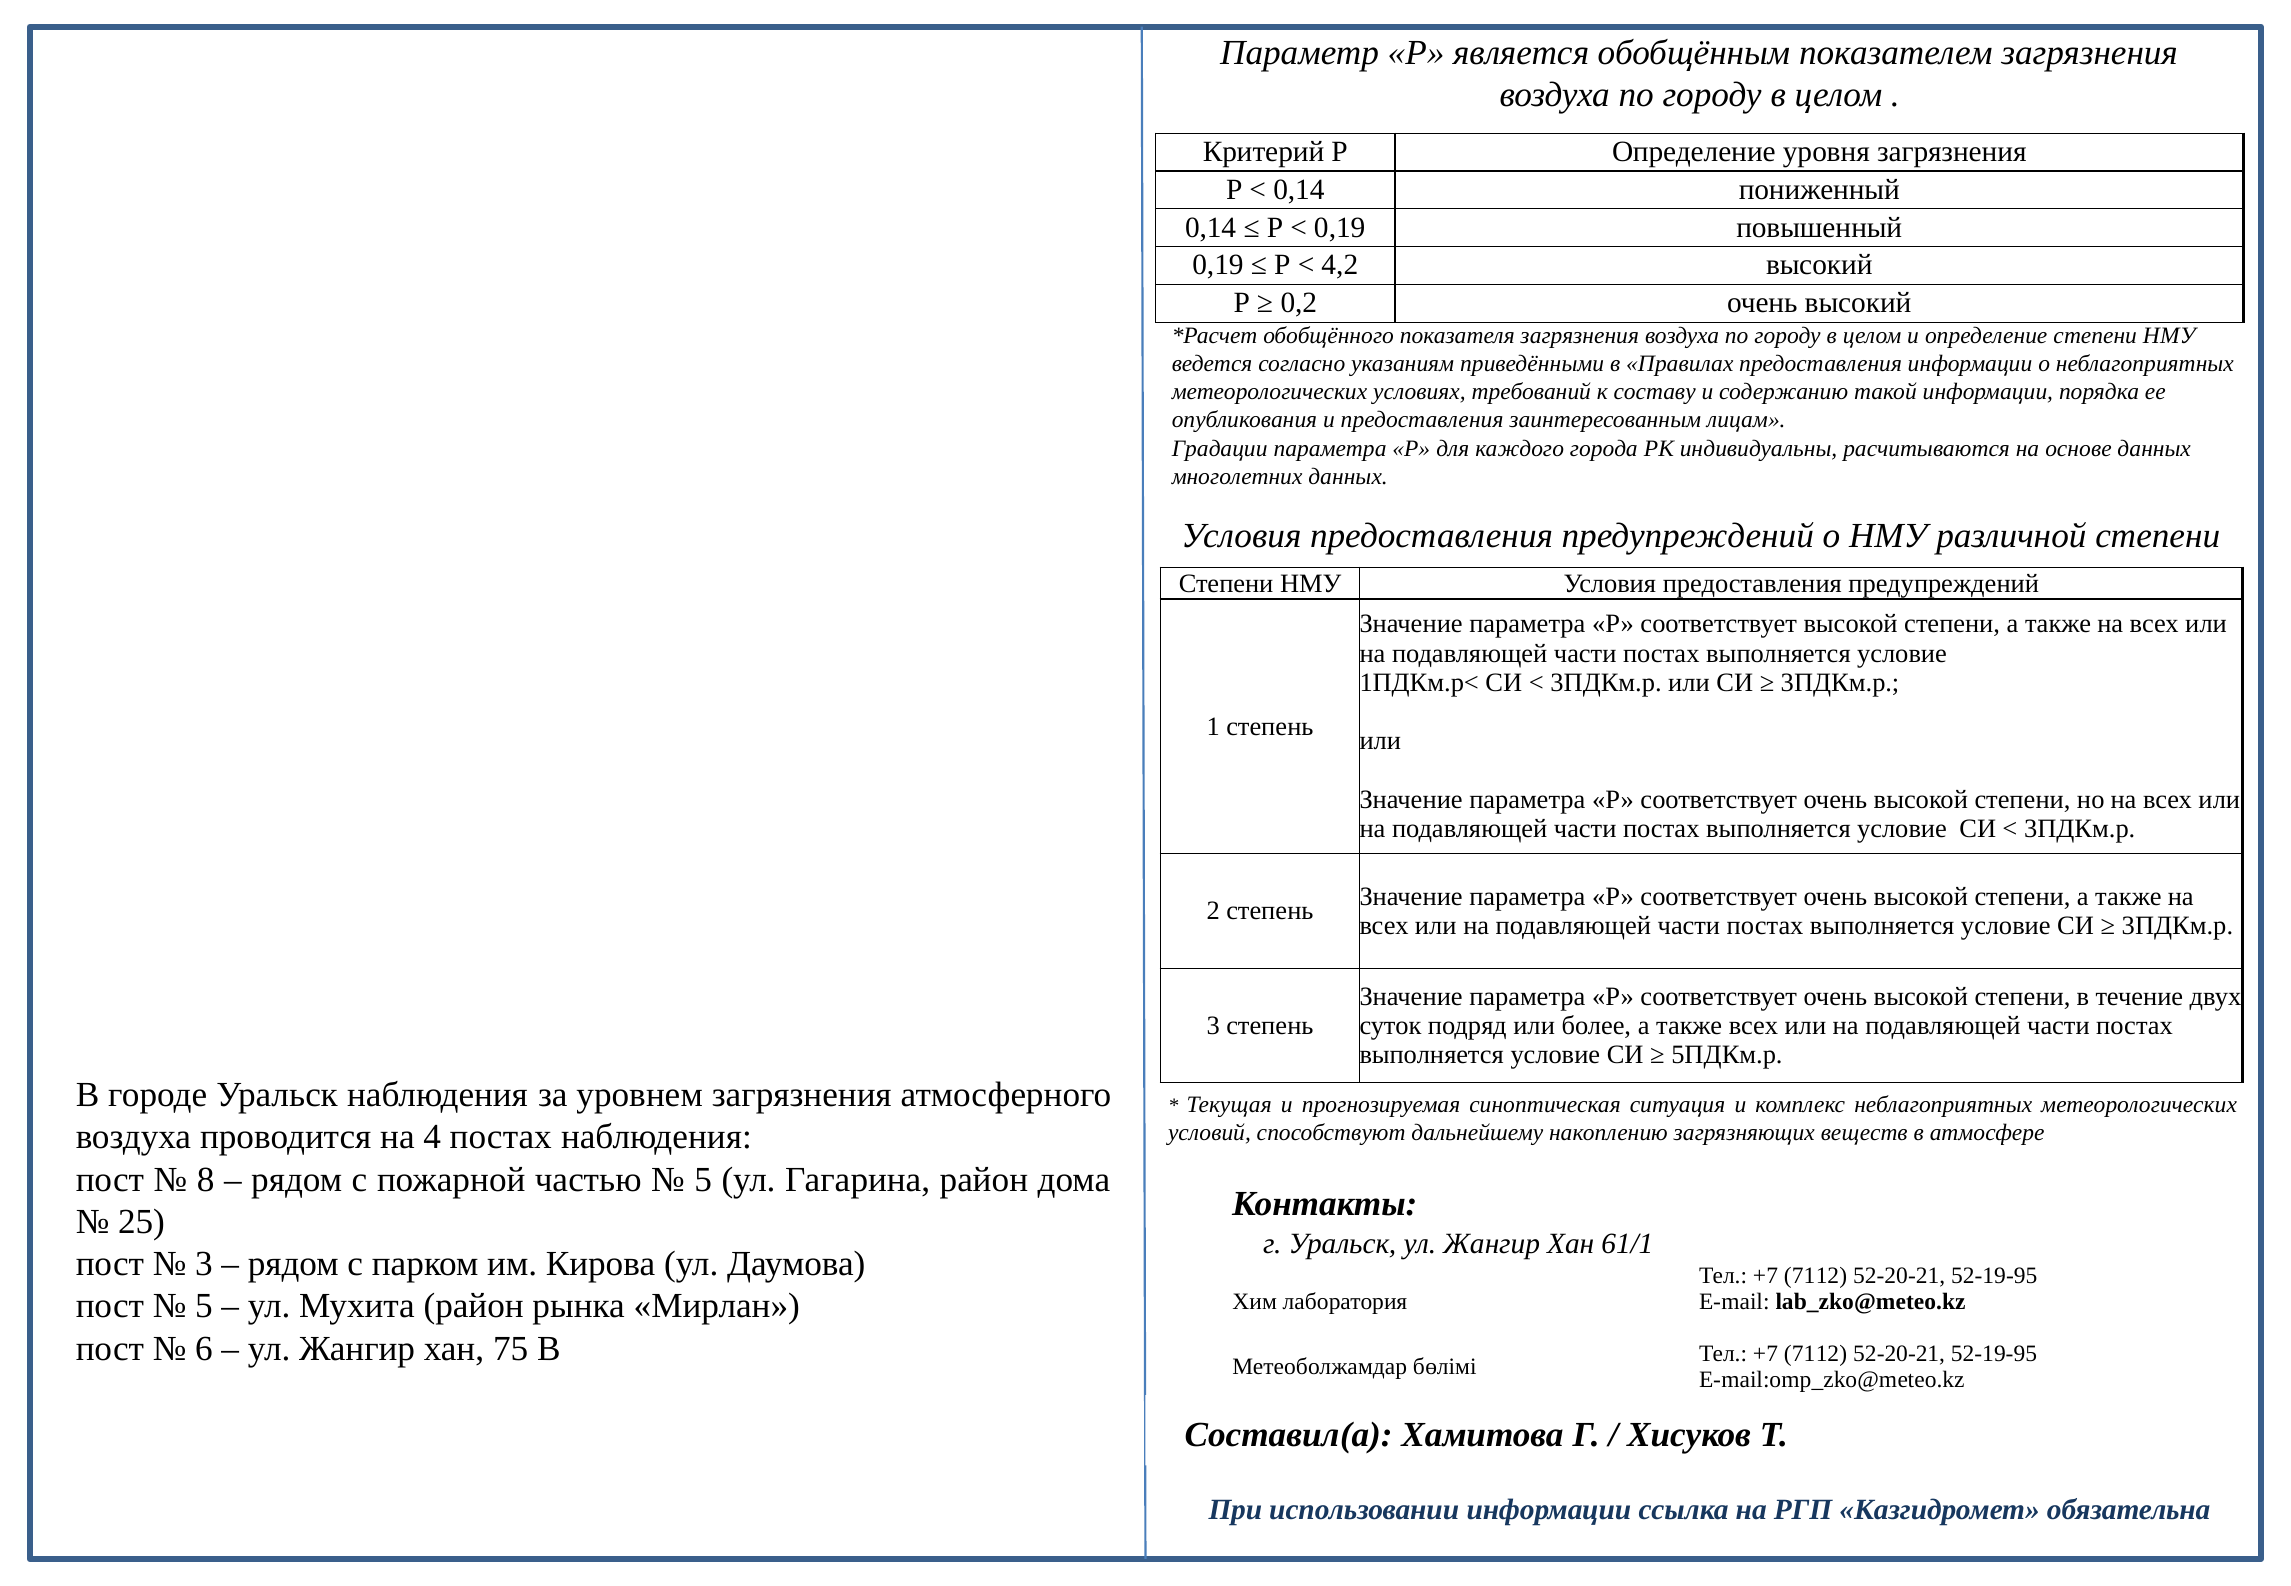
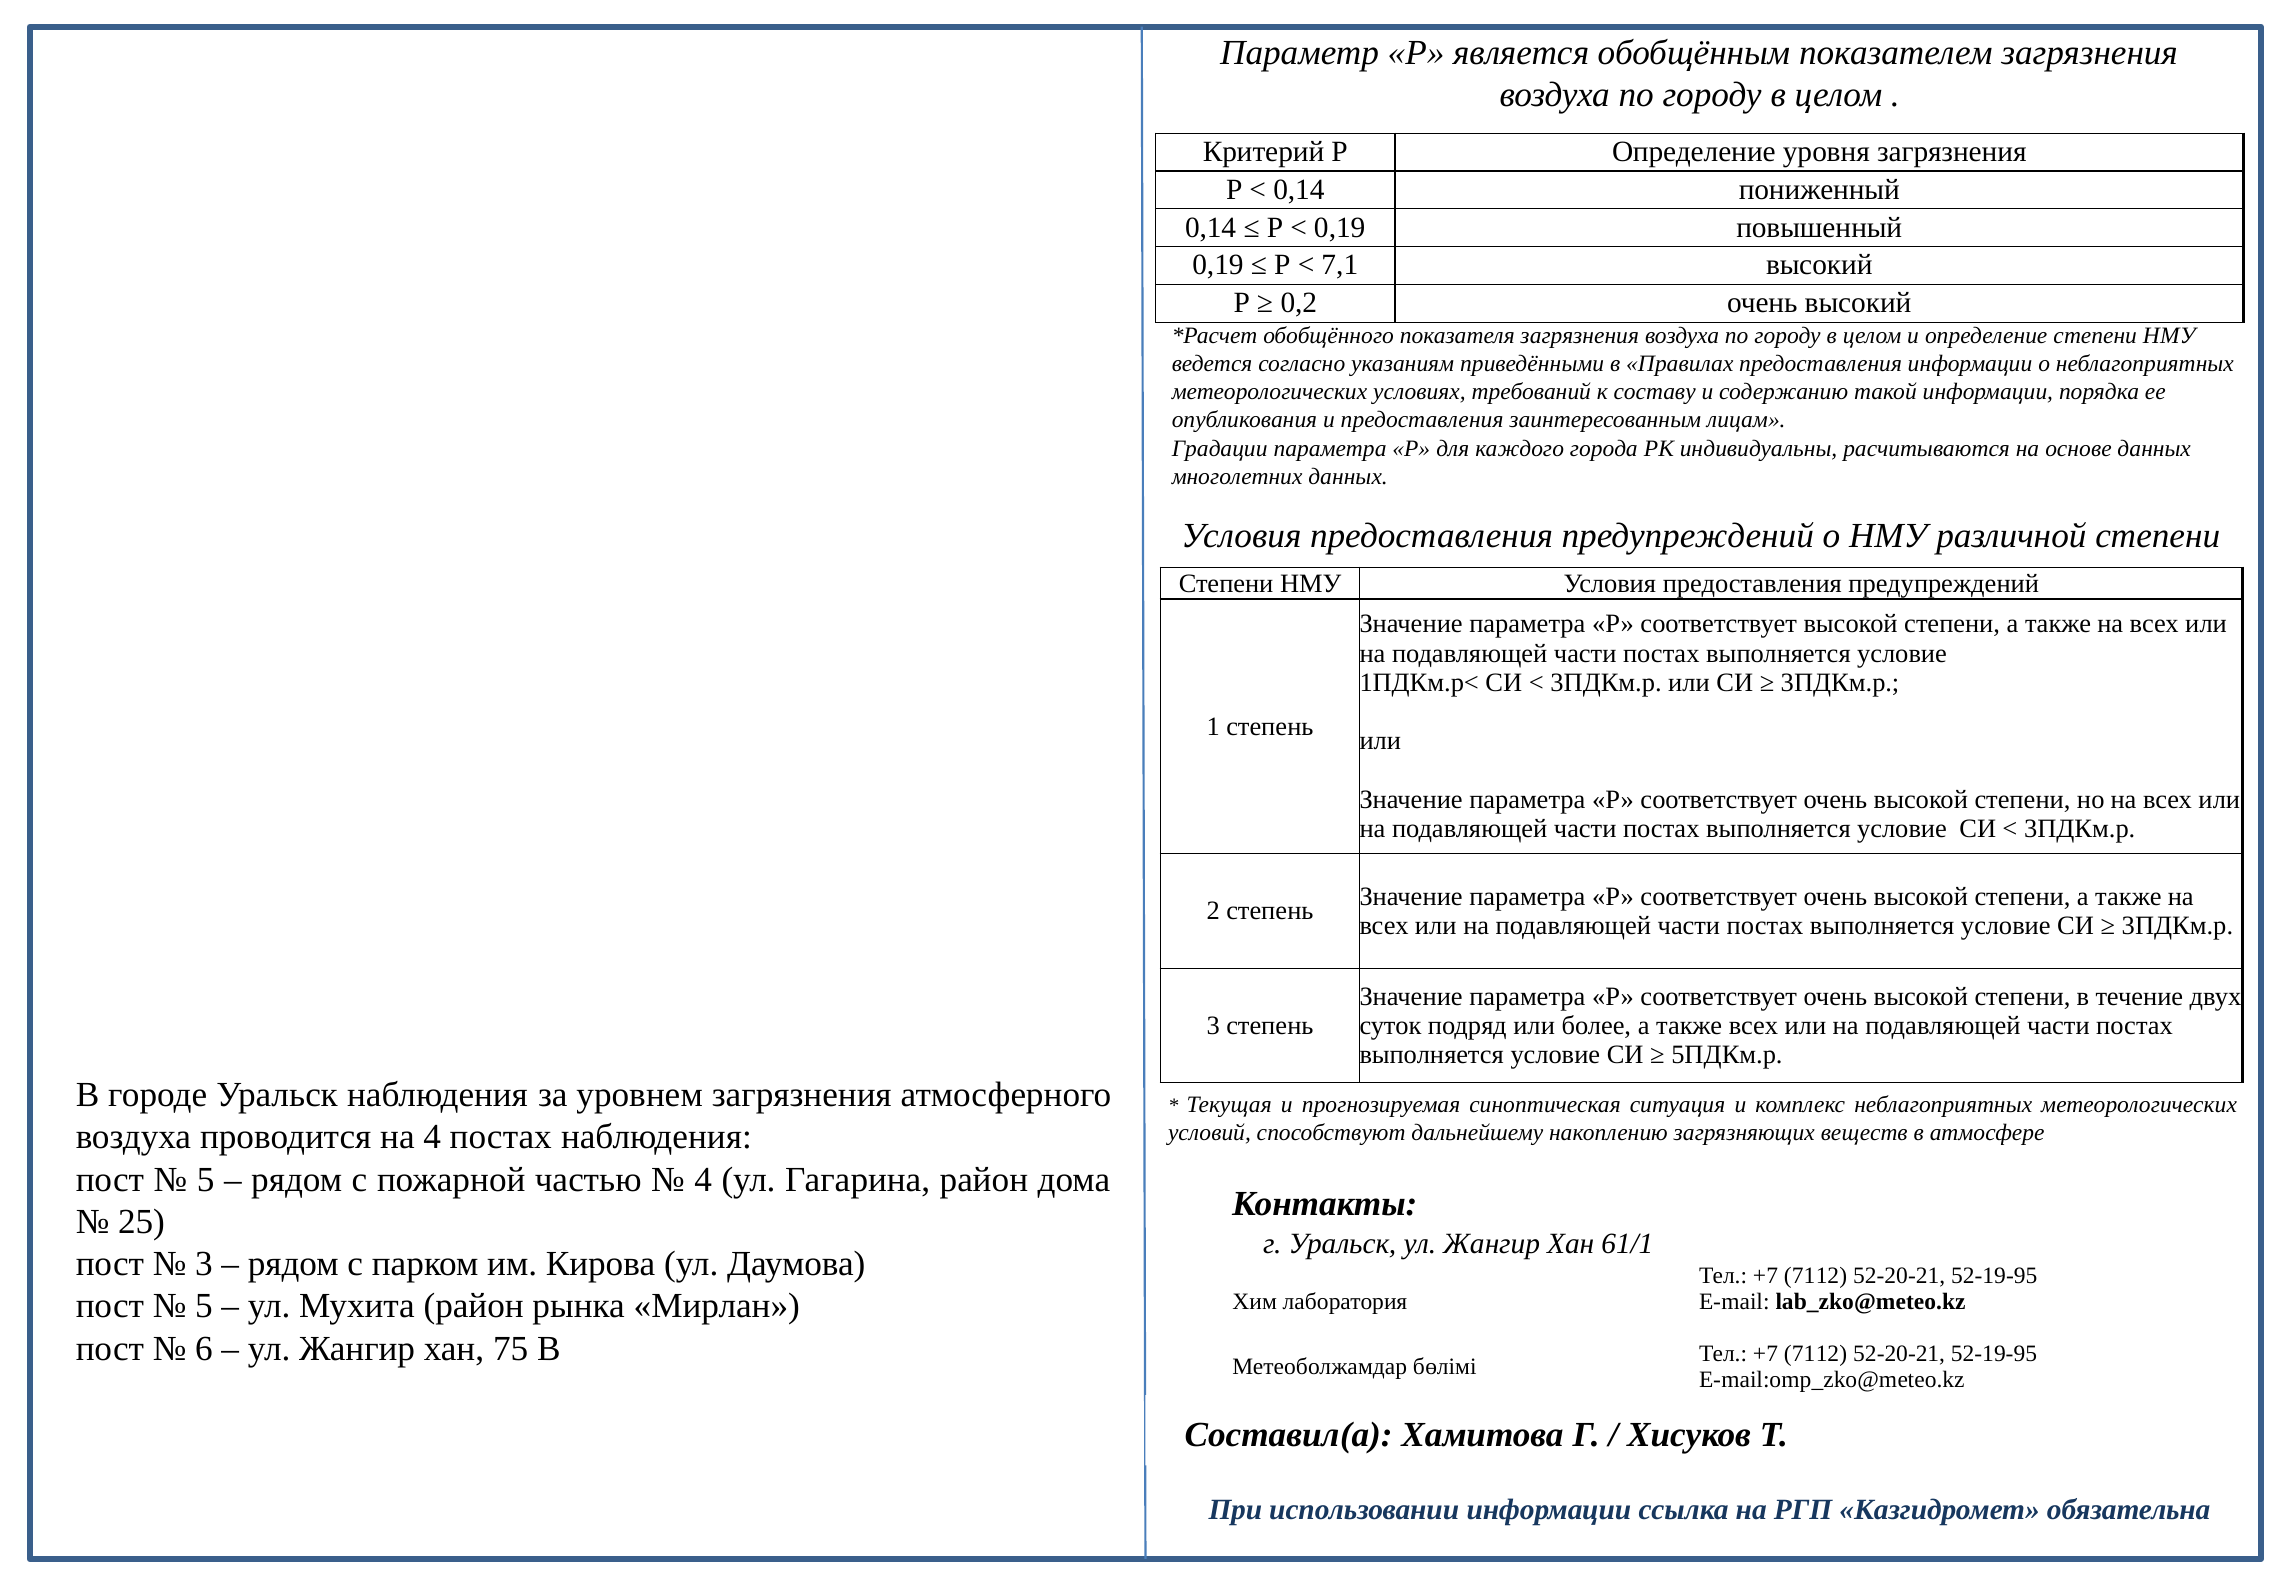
4,2: 4,2 -> 7,1
8 at (206, 1179): 8 -> 5
5 at (703, 1179): 5 -> 4
